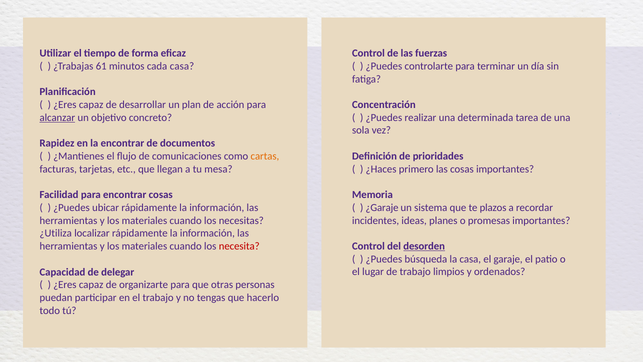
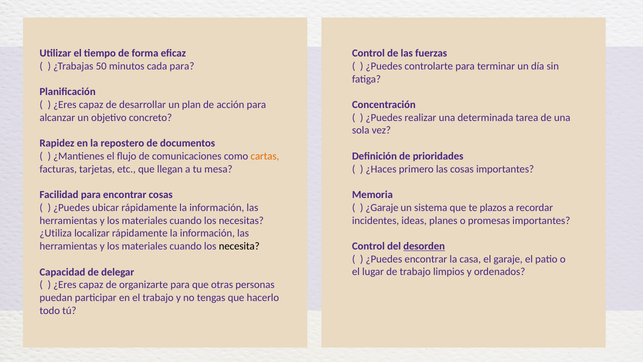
61: 61 -> 50
cada casa: casa -> para
alcanzar underline: present -> none
la encontrar: encontrar -> repostero
necesita colour: red -> black
¿Puedes búsqueda: búsqueda -> encontrar
